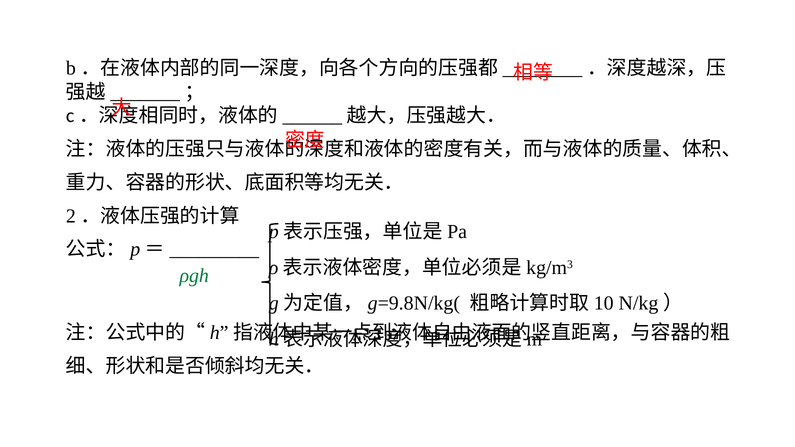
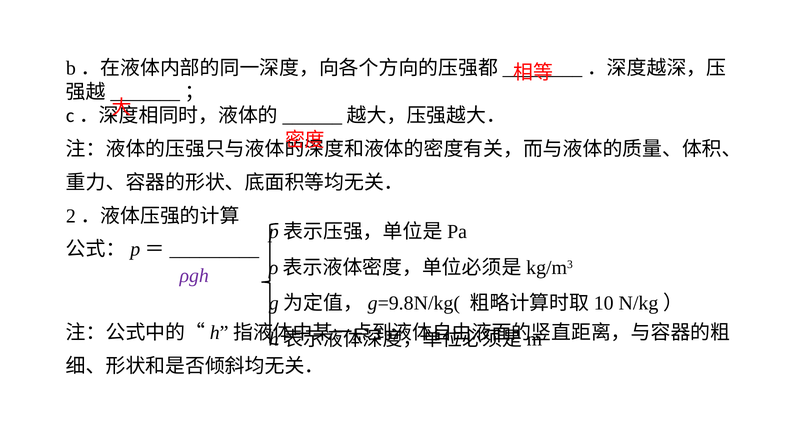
ρgh colour: green -> purple
